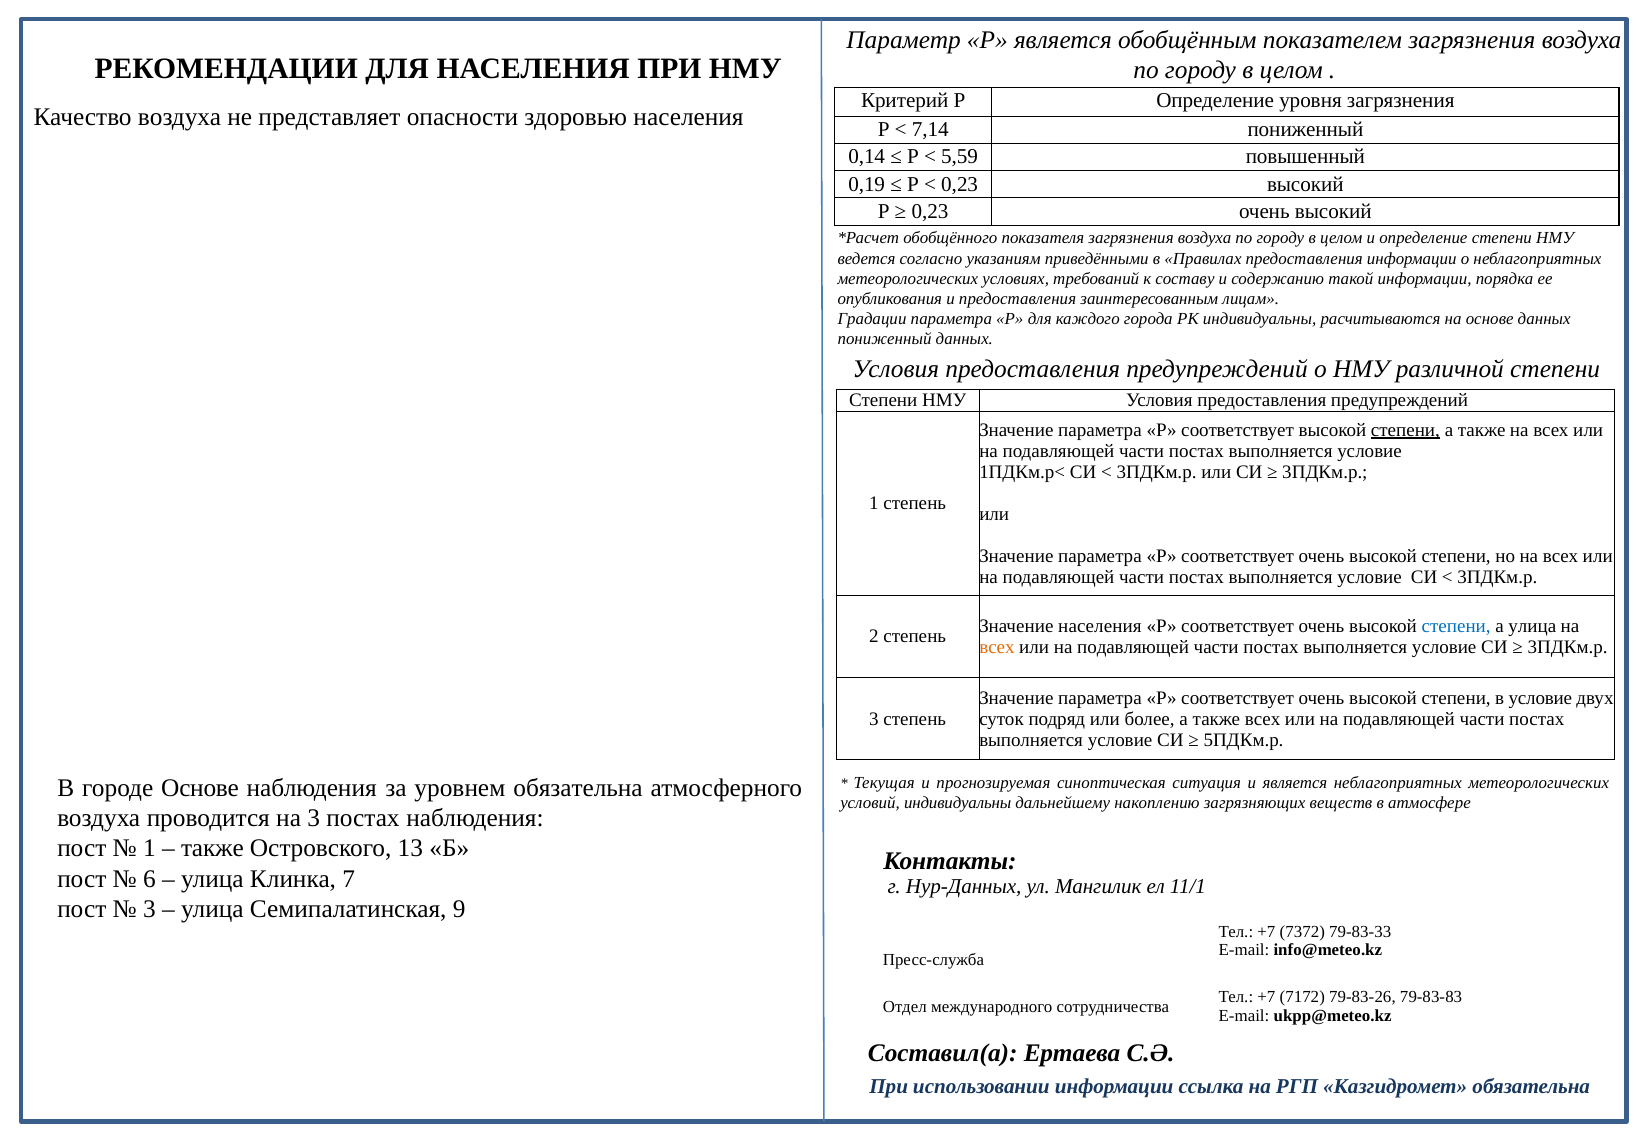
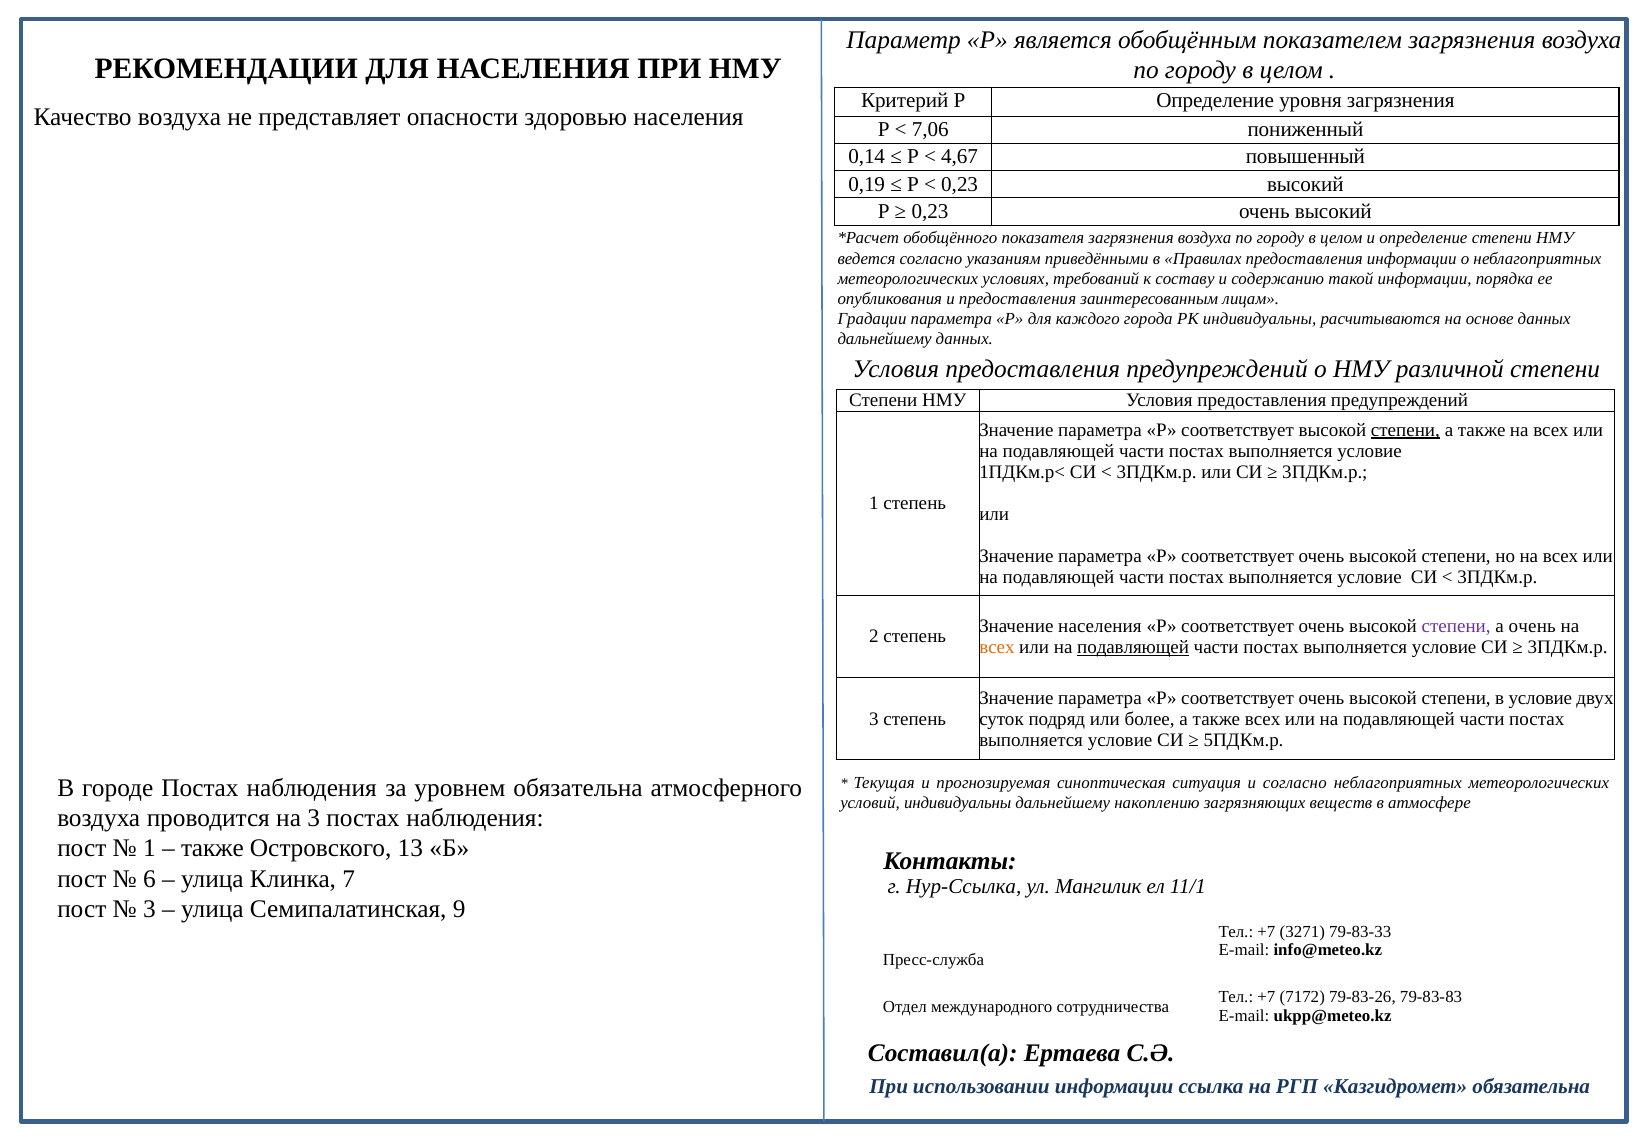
7,14: 7,14 -> 7,06
5,59: 5,59 -> 4,67
пониженный at (885, 339): пониженный -> дальнейшему
степени at (1456, 626) colour: blue -> purple
а улица: улица -> очень
подавляющей at (1133, 647) underline: none -> present
городе Основе: Основе -> Постах
и является: является -> согласно
Нур-Данных: Нур-Данных -> Нур-Ссылка
7372: 7372 -> 3271
